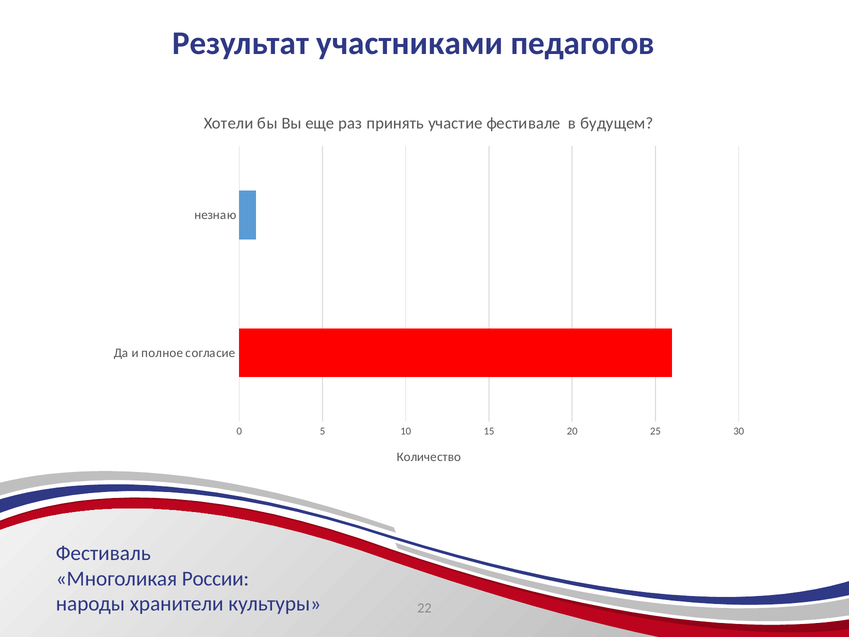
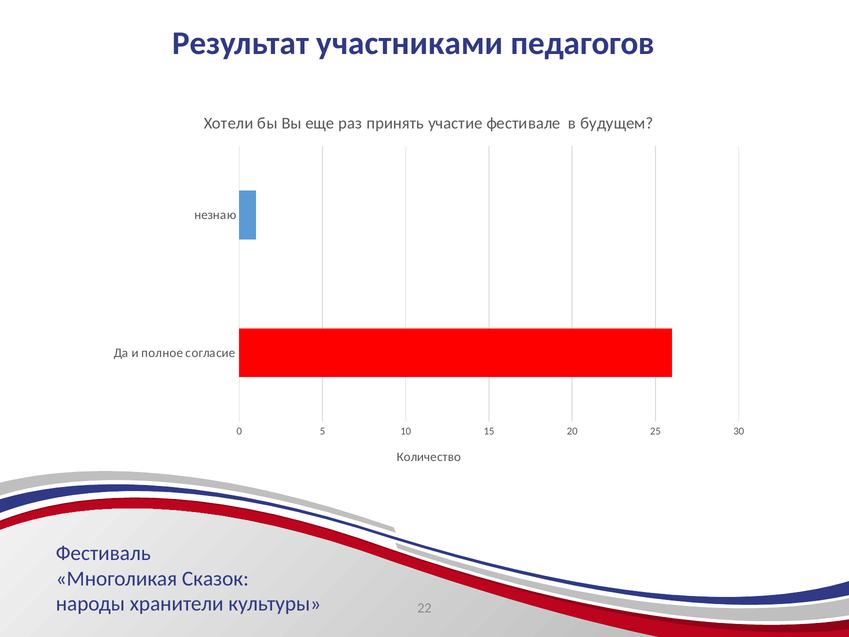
России: России -> Сказок
